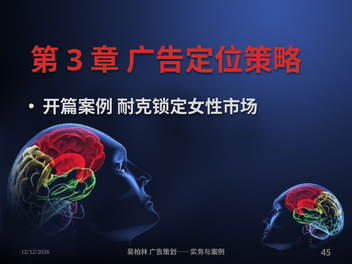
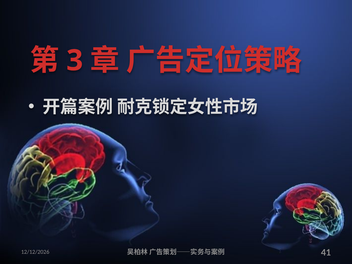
45: 45 -> 41
